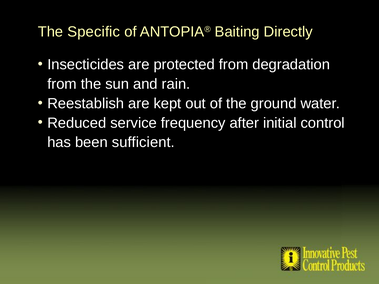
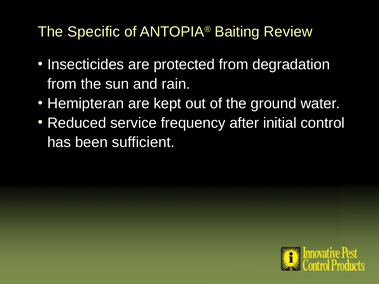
Directly: Directly -> Review
Reestablish: Reestablish -> Hemipteran
